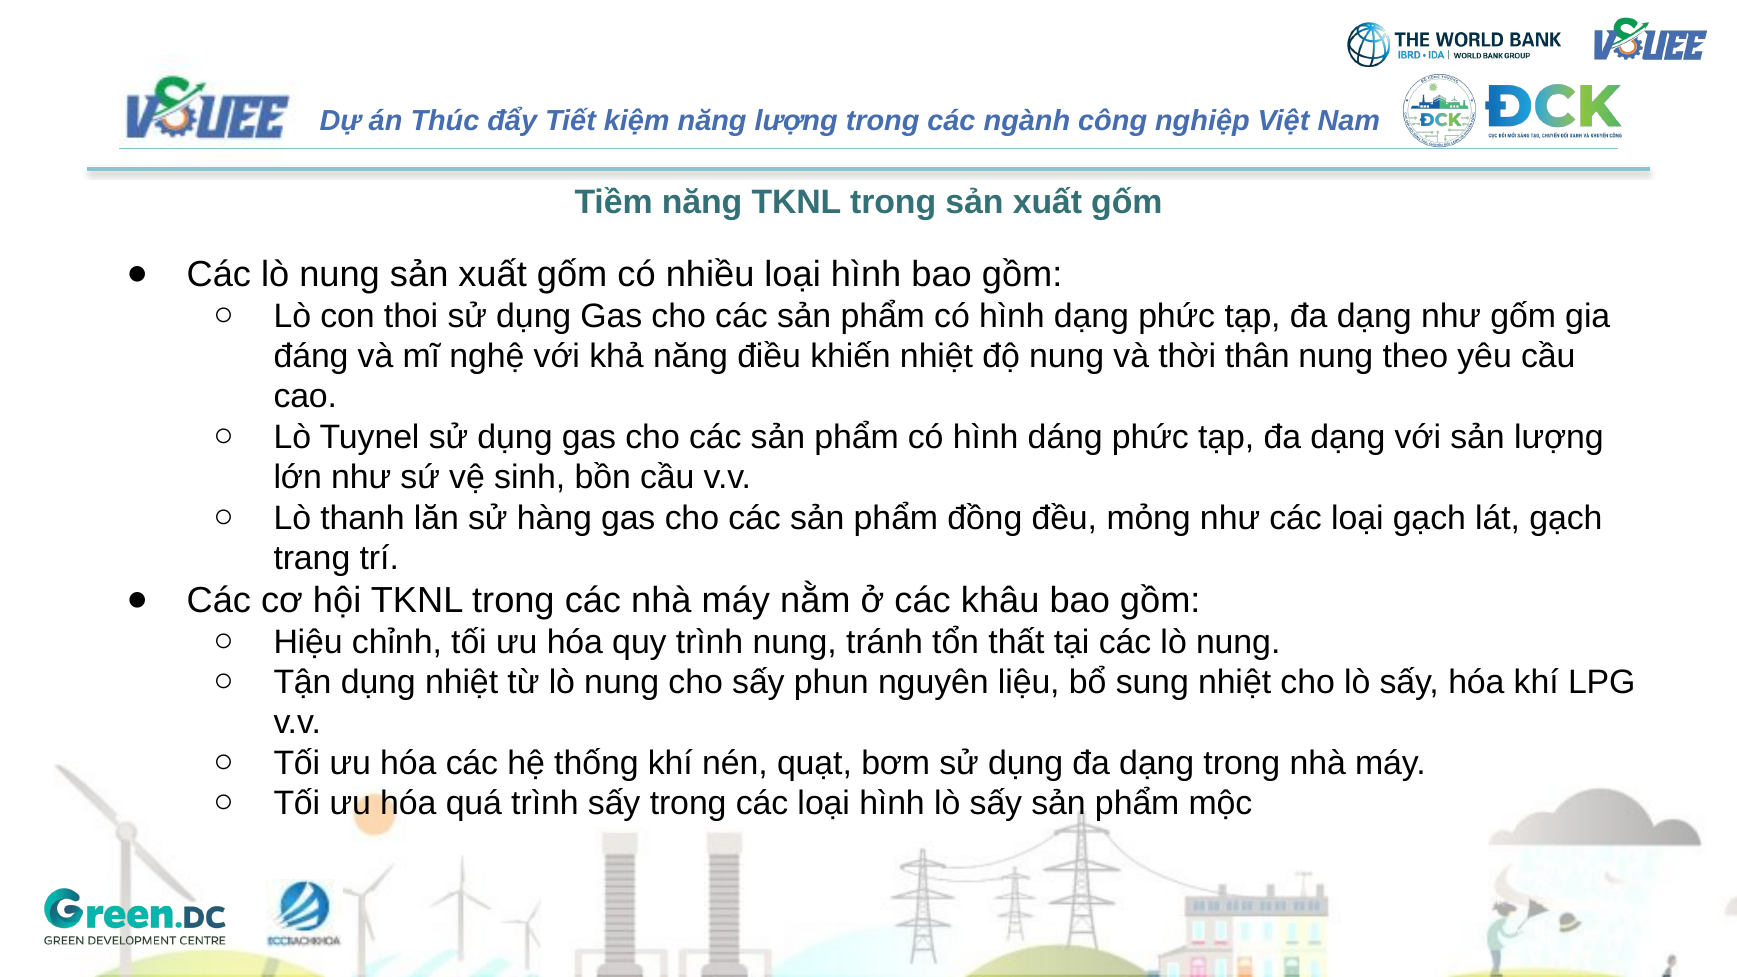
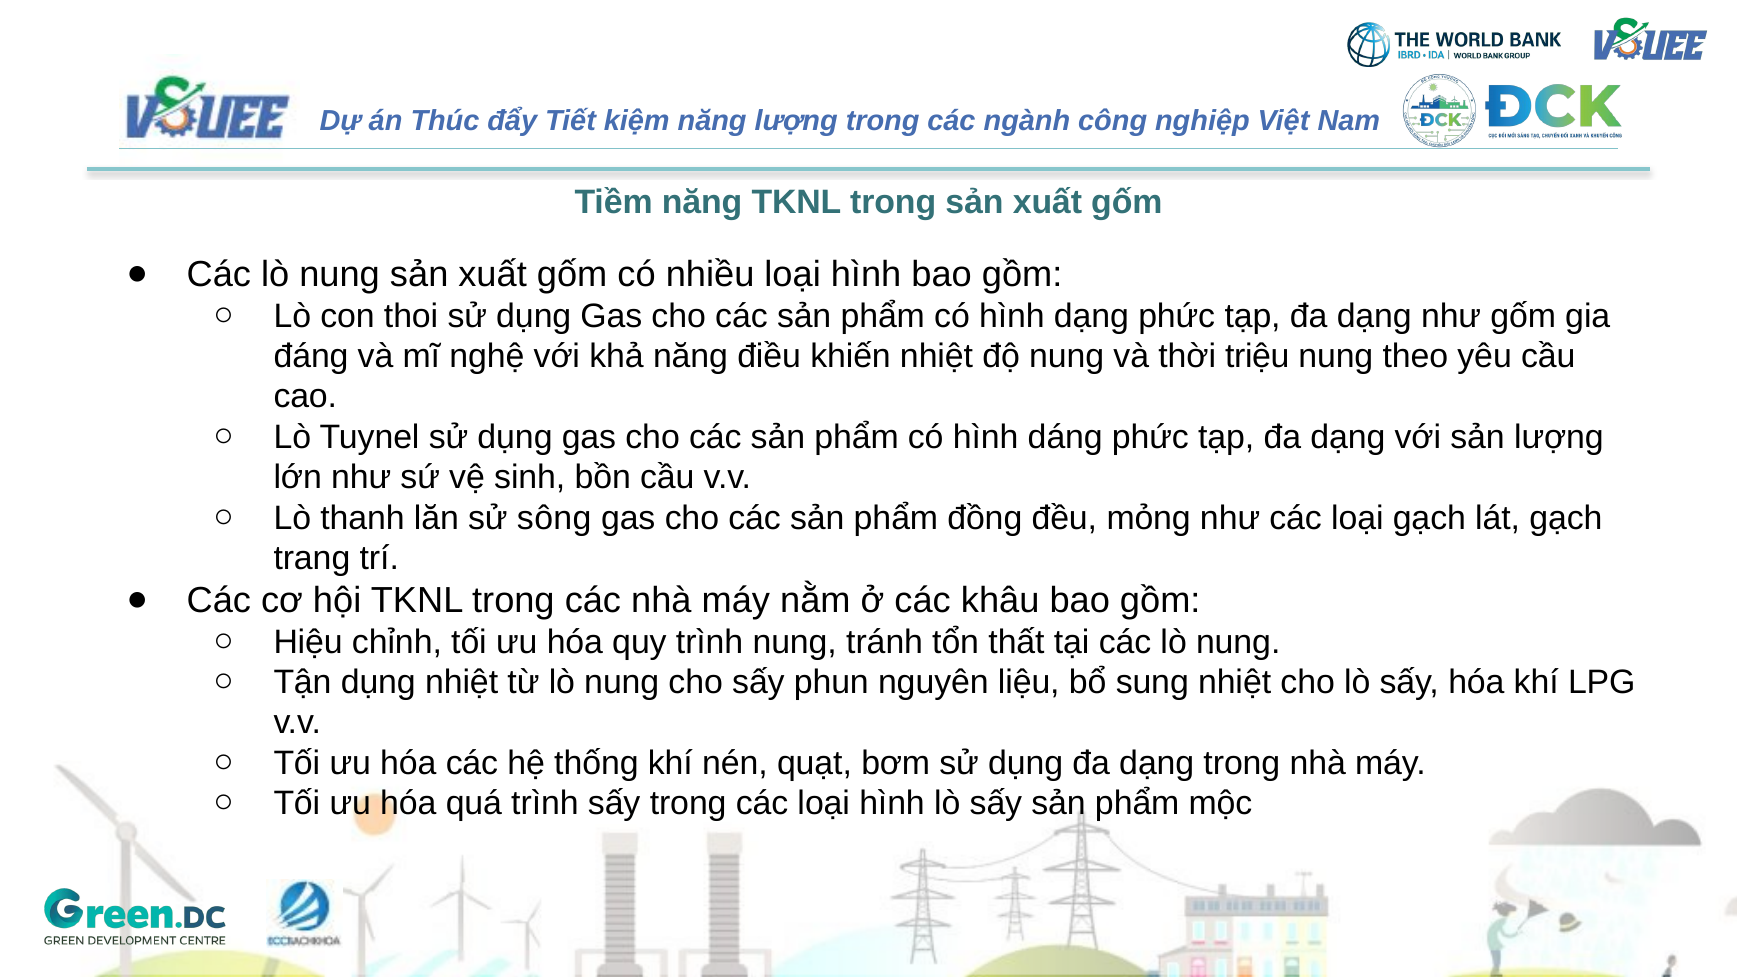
thân: thân -> triệu
hàng: hàng -> sông
